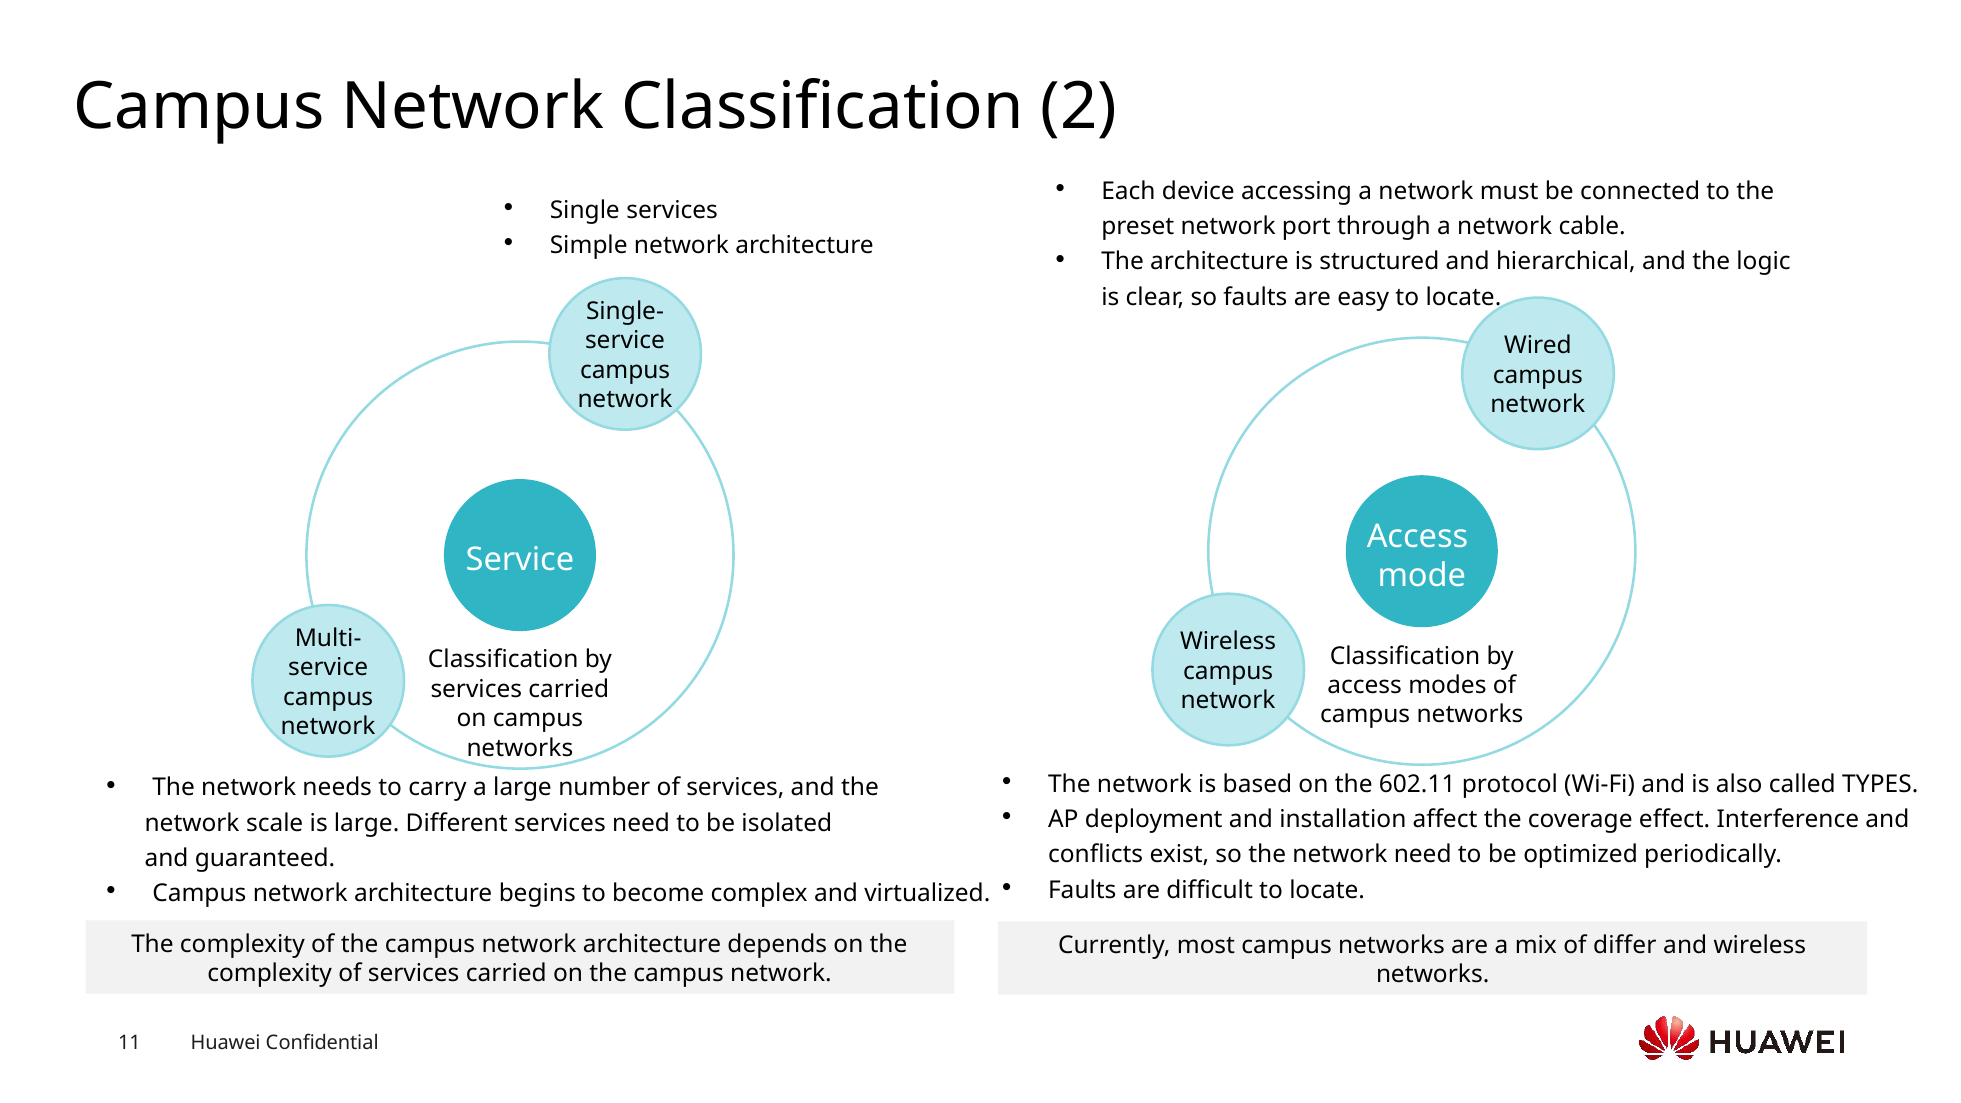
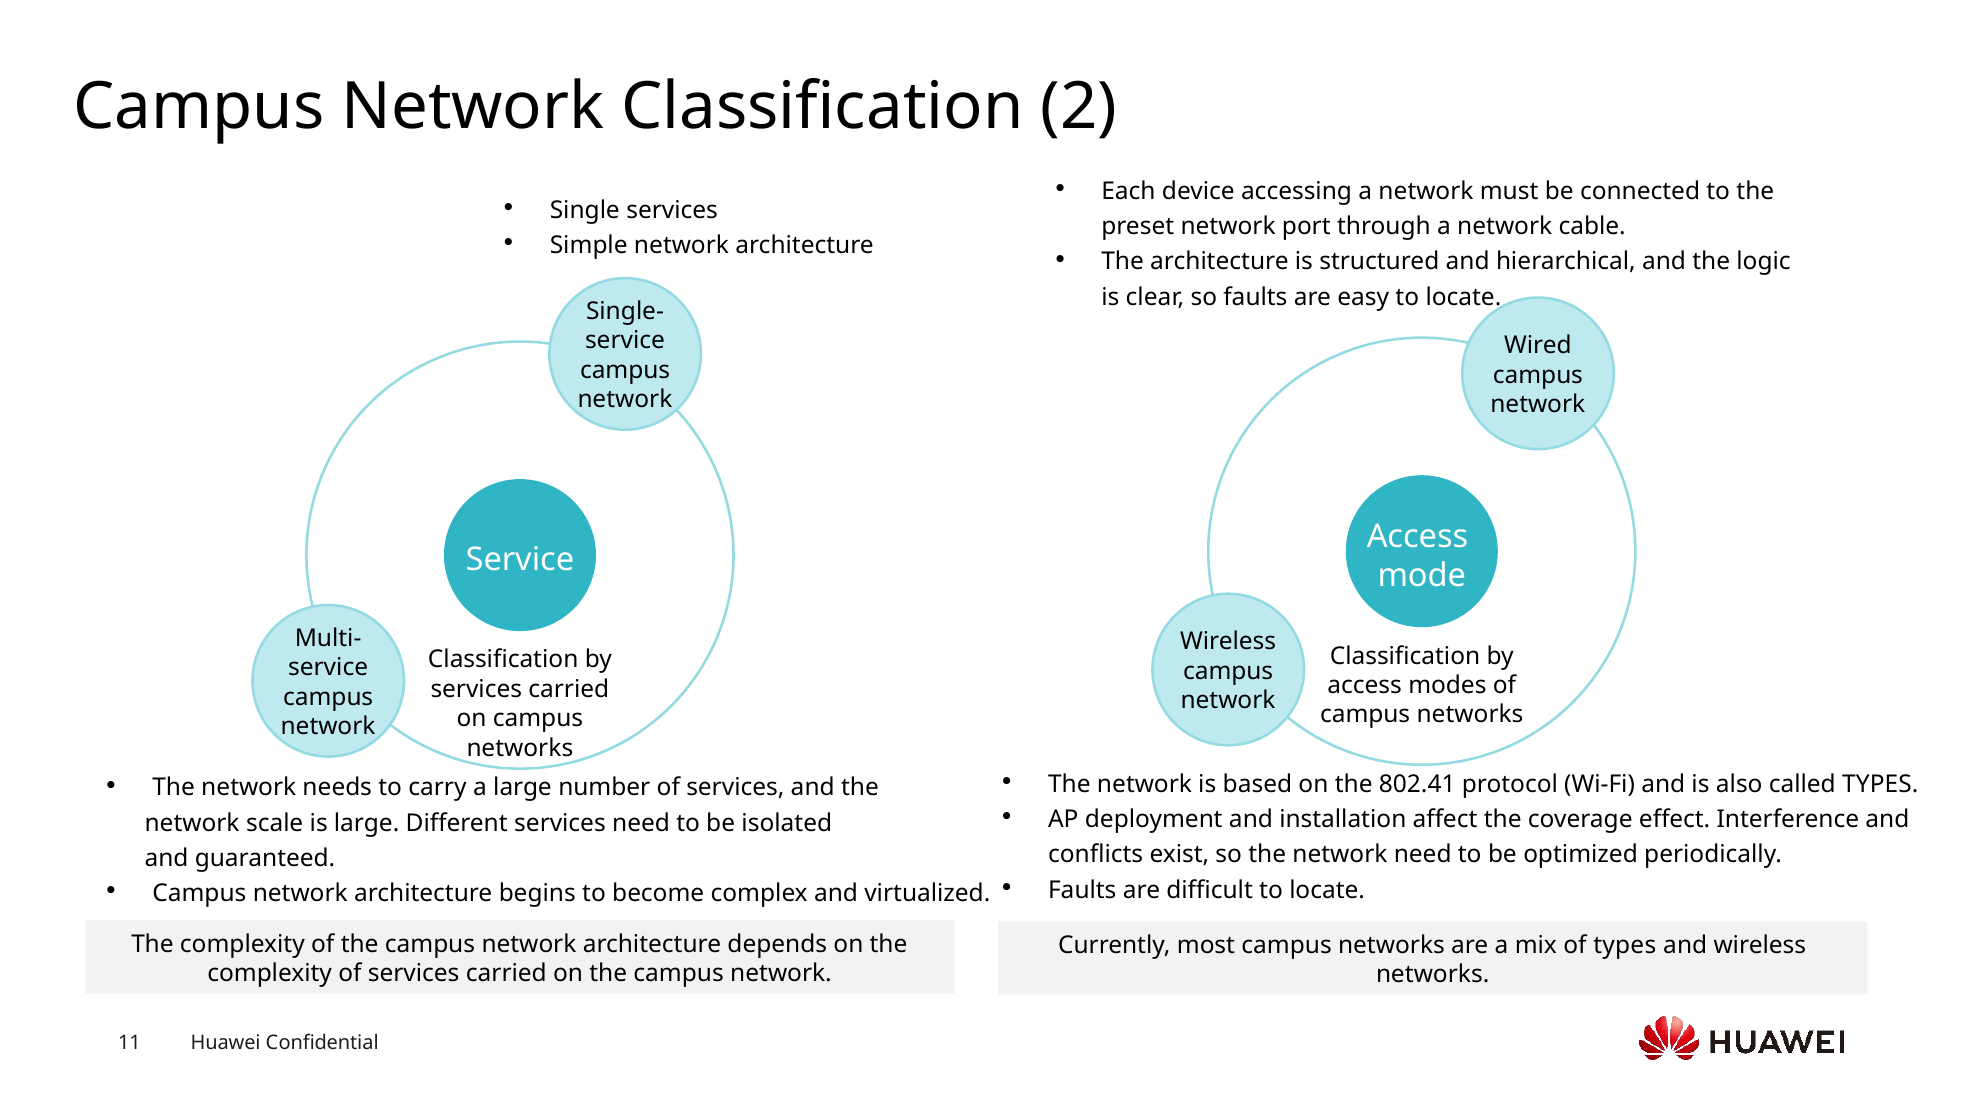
602.11: 602.11 -> 802.41
of differ: differ -> types
